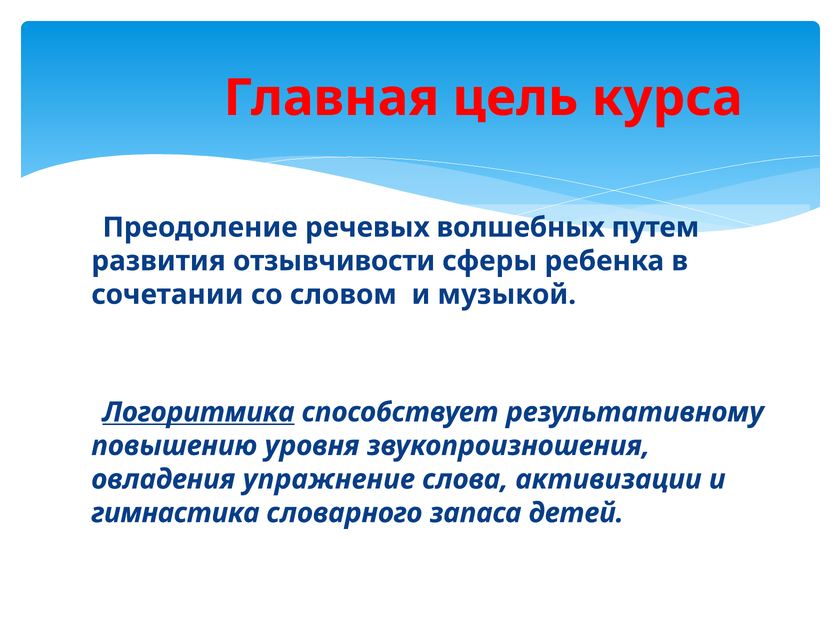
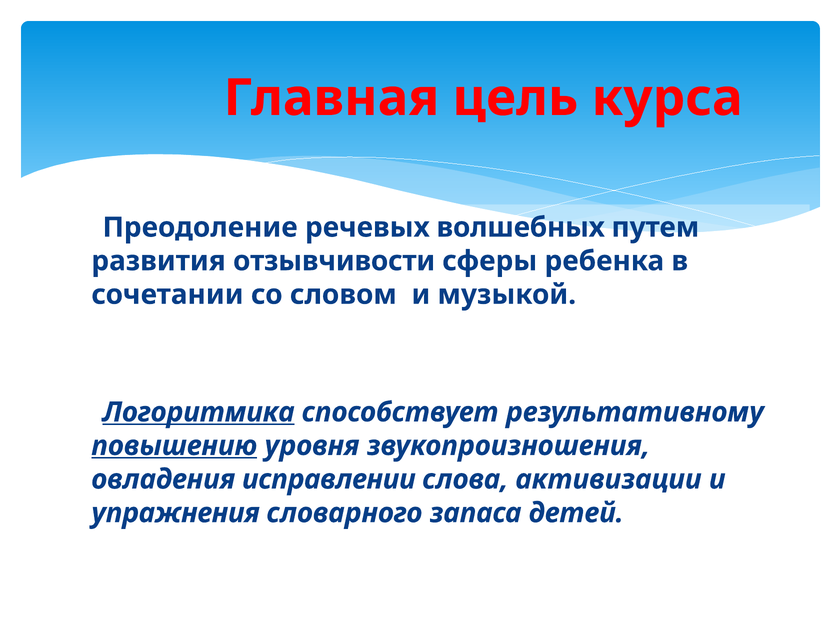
повышению underline: none -> present
упражнение: упражнение -> исправлении
гимнастика: гимнастика -> упражнения
